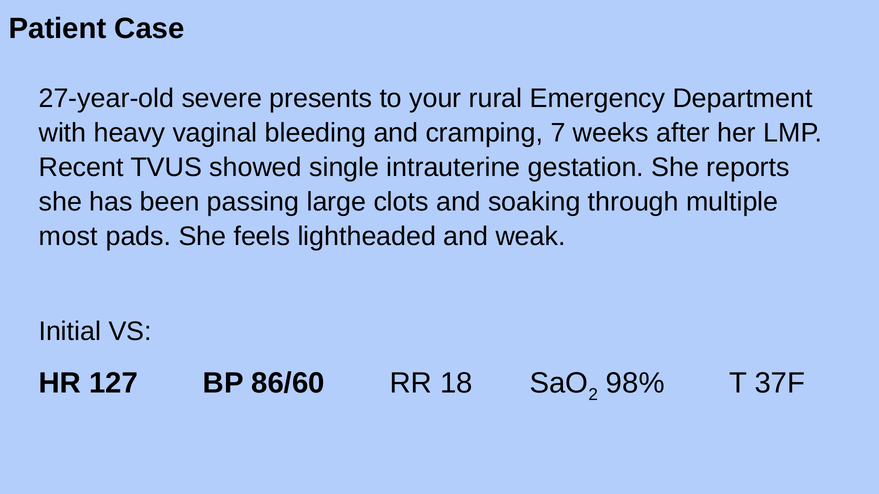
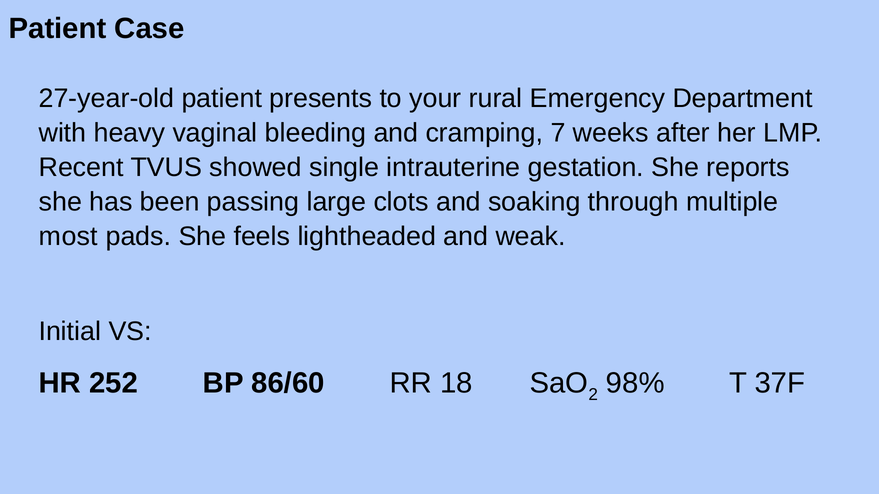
27-year-old severe: severe -> patient
127: 127 -> 252
